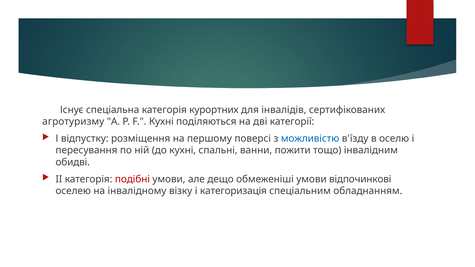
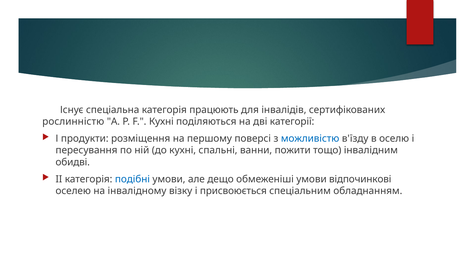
курортних: курортних -> працюють
агротуризму: агротуризму -> рослинністю
відпустку: відпустку -> продукти
подібні colour: red -> blue
категоризація: категоризація -> присвоюється
